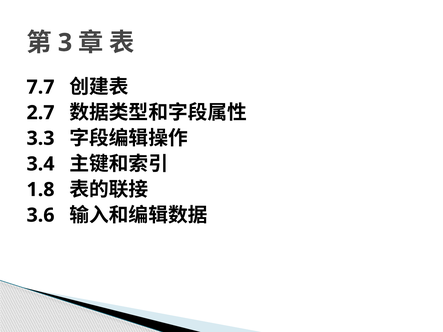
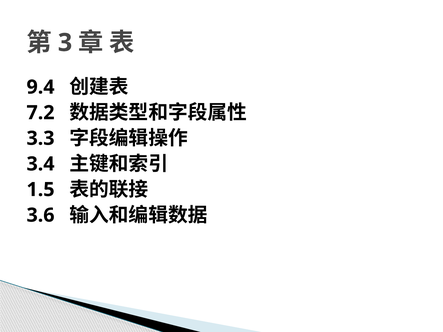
7.7: 7.7 -> 9.4
2.7: 2.7 -> 7.2
1.8: 1.8 -> 1.5
